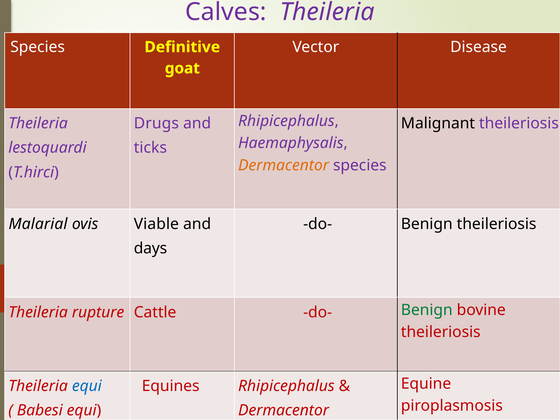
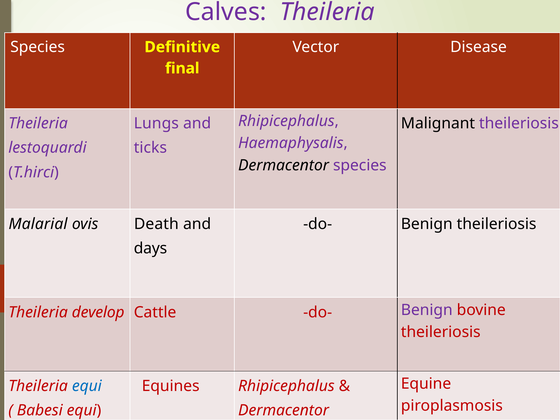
goat: goat -> final
Drugs: Drugs -> Lungs
Dermacentor at (284, 165) colour: orange -> black
Viable: Viable -> Death
rupture: rupture -> develop
Benign at (427, 310) colour: green -> purple
